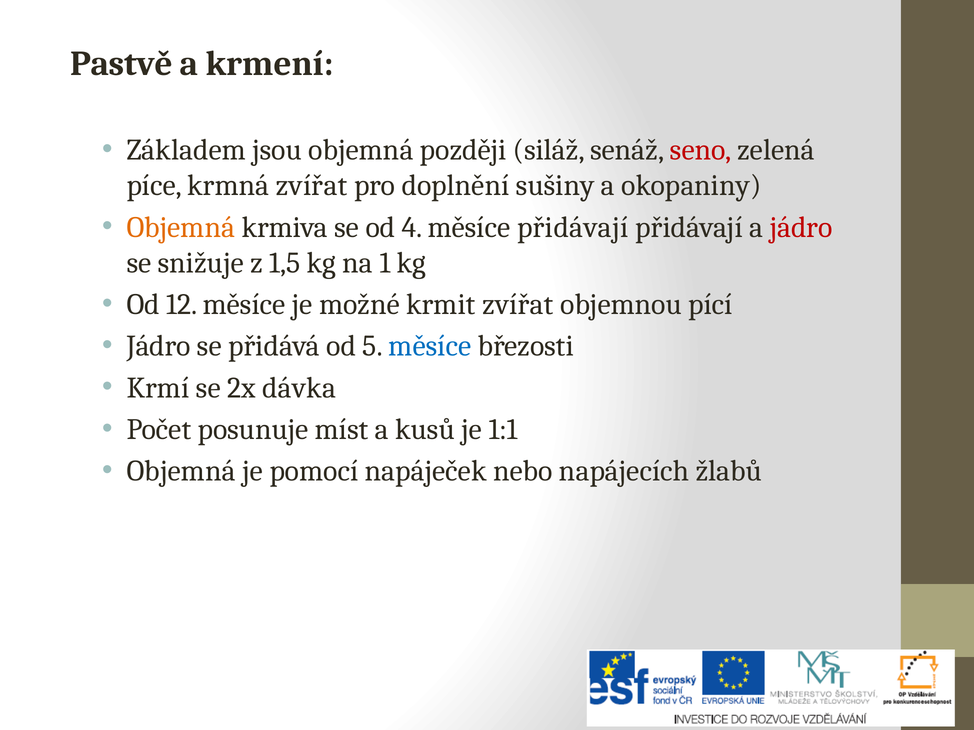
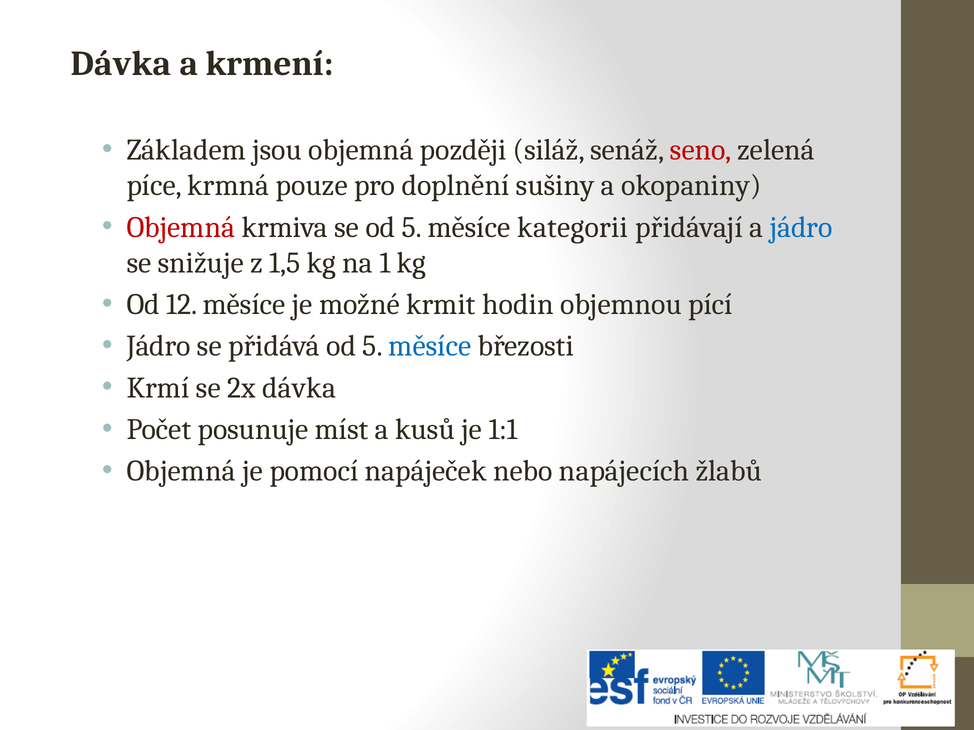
Pastvě at (121, 64): Pastvě -> Dávka
krmná zvířat: zvířat -> pouze
Objemná at (181, 227) colour: orange -> red
se od 4: 4 -> 5
měsíce přidávají: přidávají -> kategorii
jádro at (801, 227) colour: red -> blue
krmit zvířat: zvířat -> hodin
